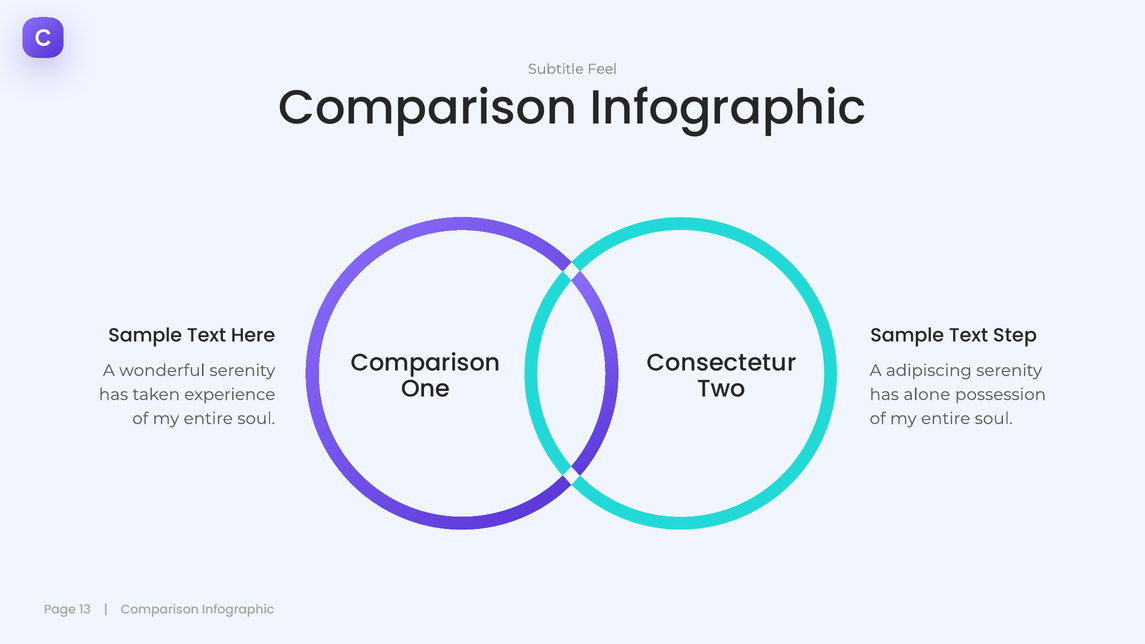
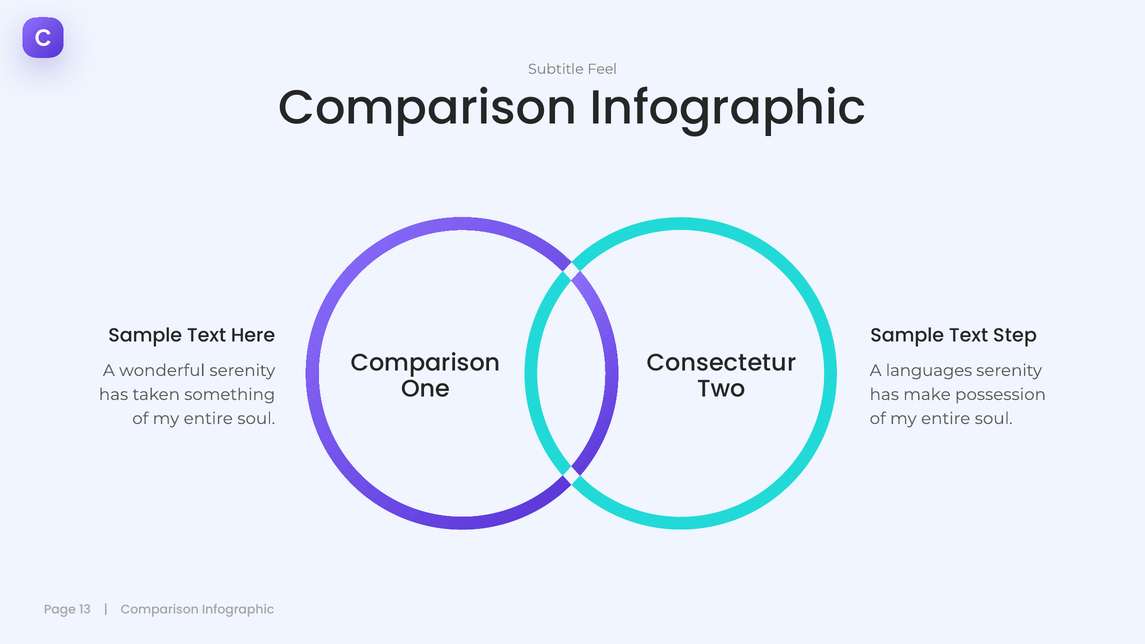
adipiscing: adipiscing -> languages
experience: experience -> something
alone: alone -> make
